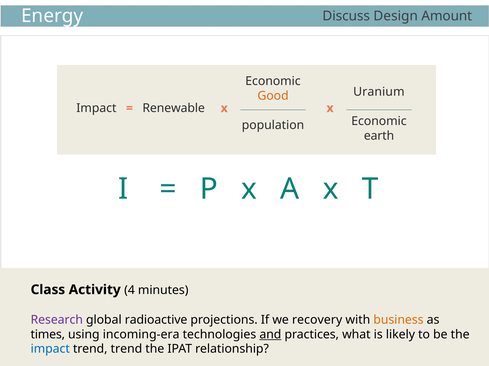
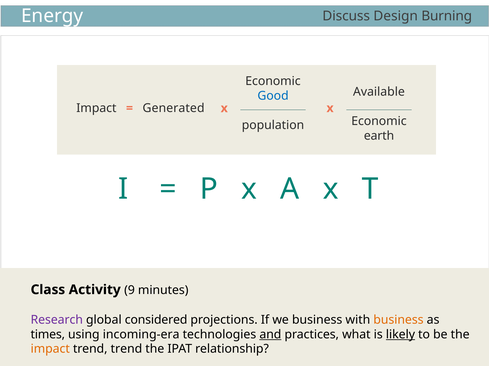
Amount: Amount -> Burning
Uranium: Uranium -> Available
Good colour: orange -> blue
Renewable: Renewable -> Generated
4: 4 -> 9
radioactive: radioactive -> considered
we recovery: recovery -> business
likely underline: none -> present
impact at (50, 350) colour: blue -> orange
